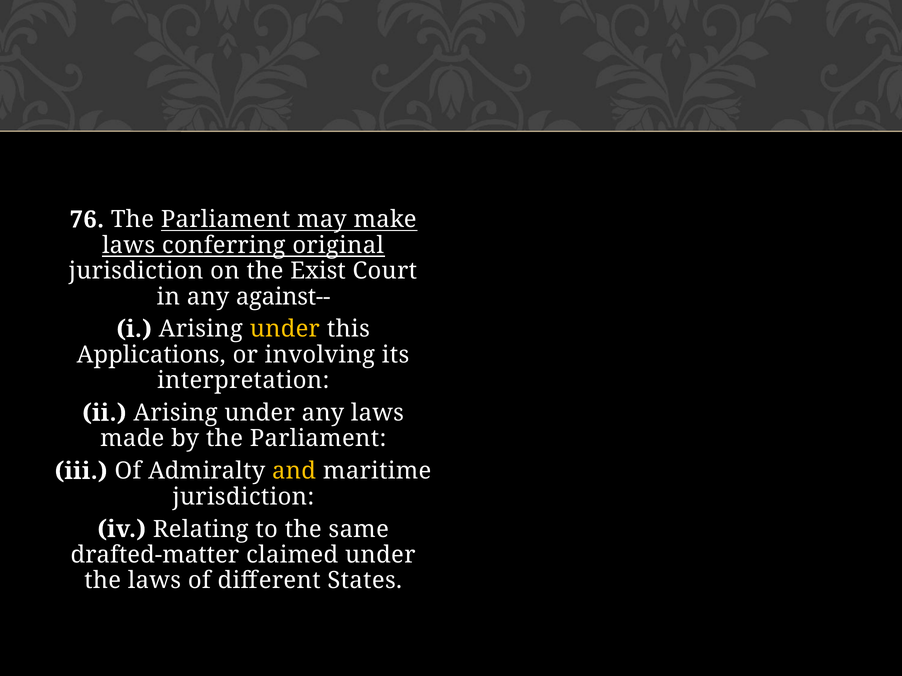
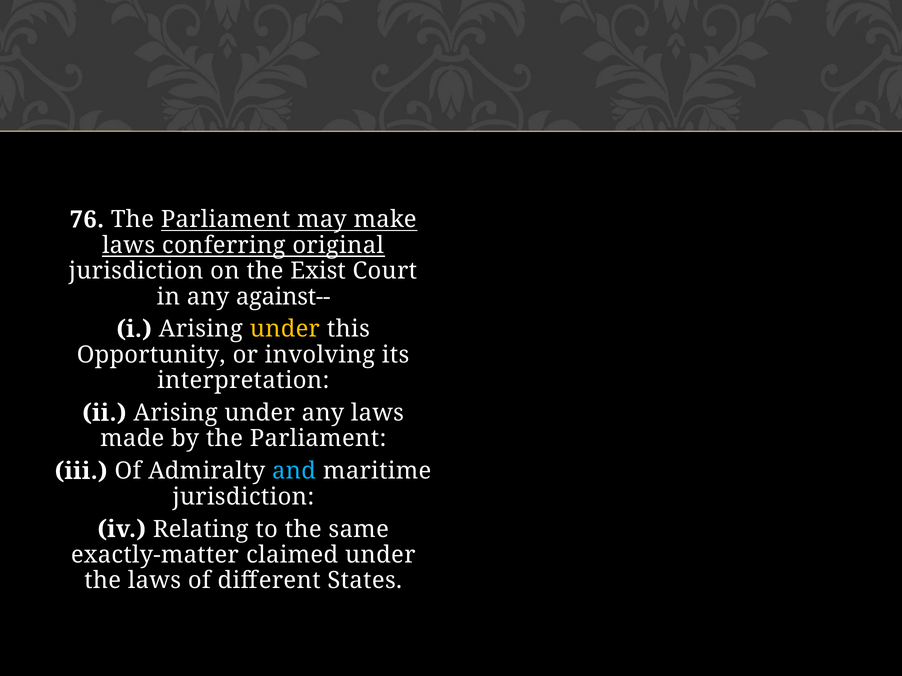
Applications: Applications -> Opportunity
and colour: yellow -> light blue
drafted-matter: drafted-matter -> exactly-matter
